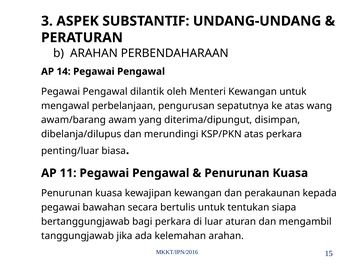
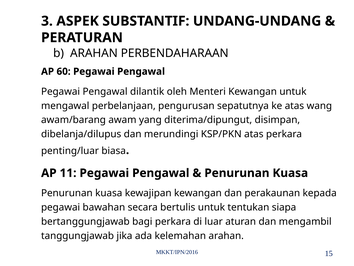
14: 14 -> 60
